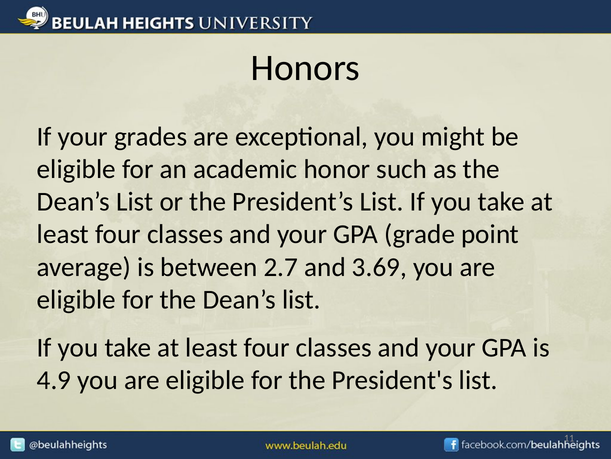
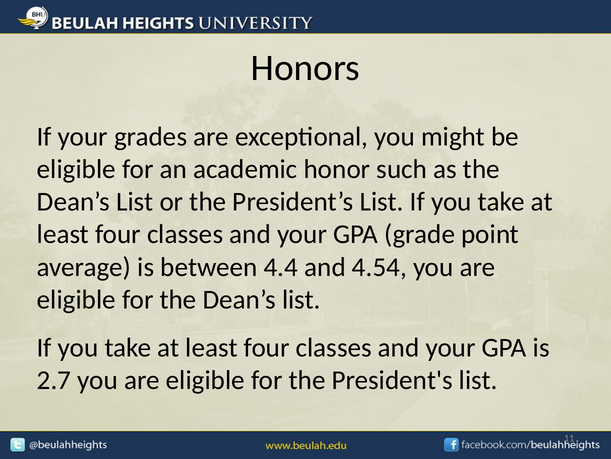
2.7: 2.7 -> 4.4
3.69: 3.69 -> 4.54
4.9: 4.9 -> 2.7
